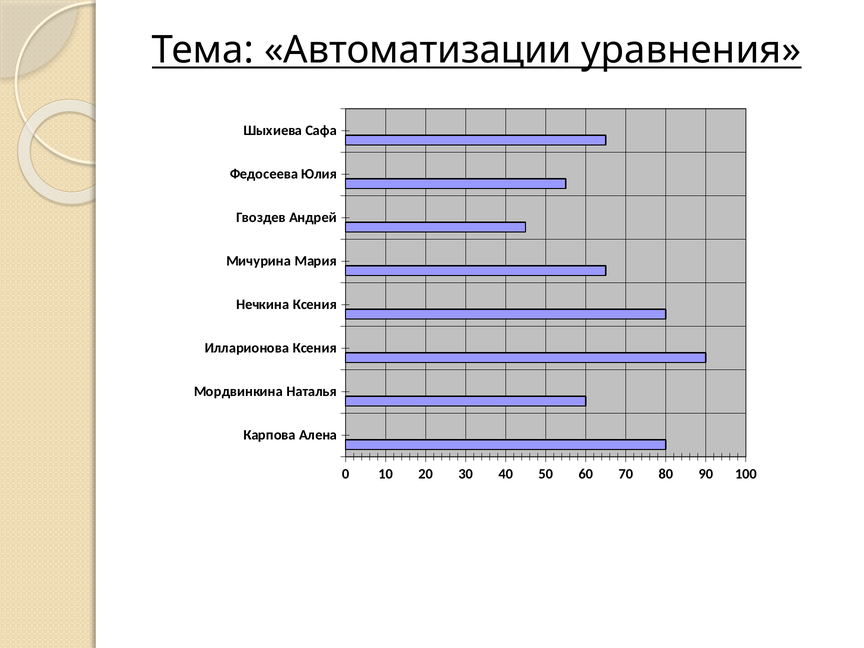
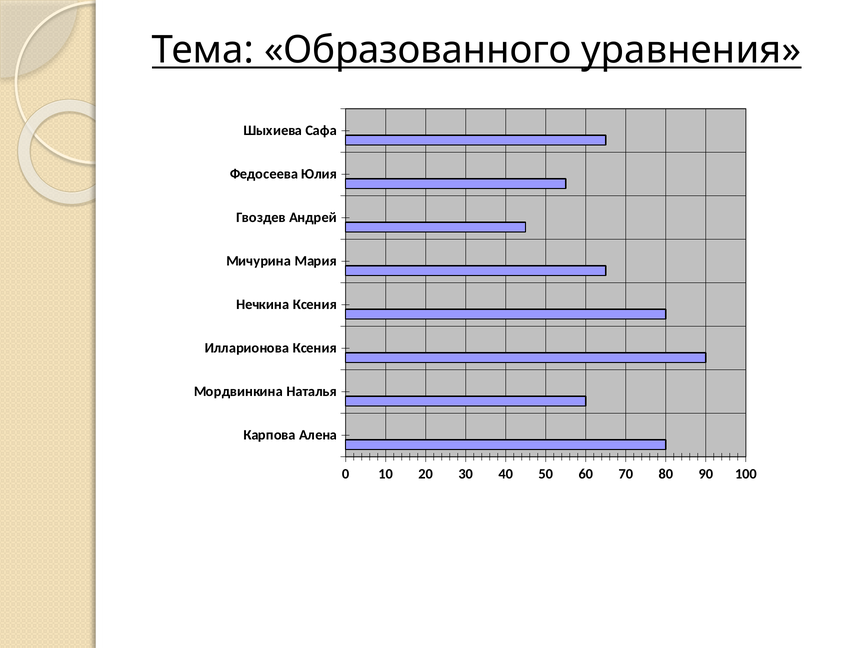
Автоматизации: Автоматизации -> Образованного
